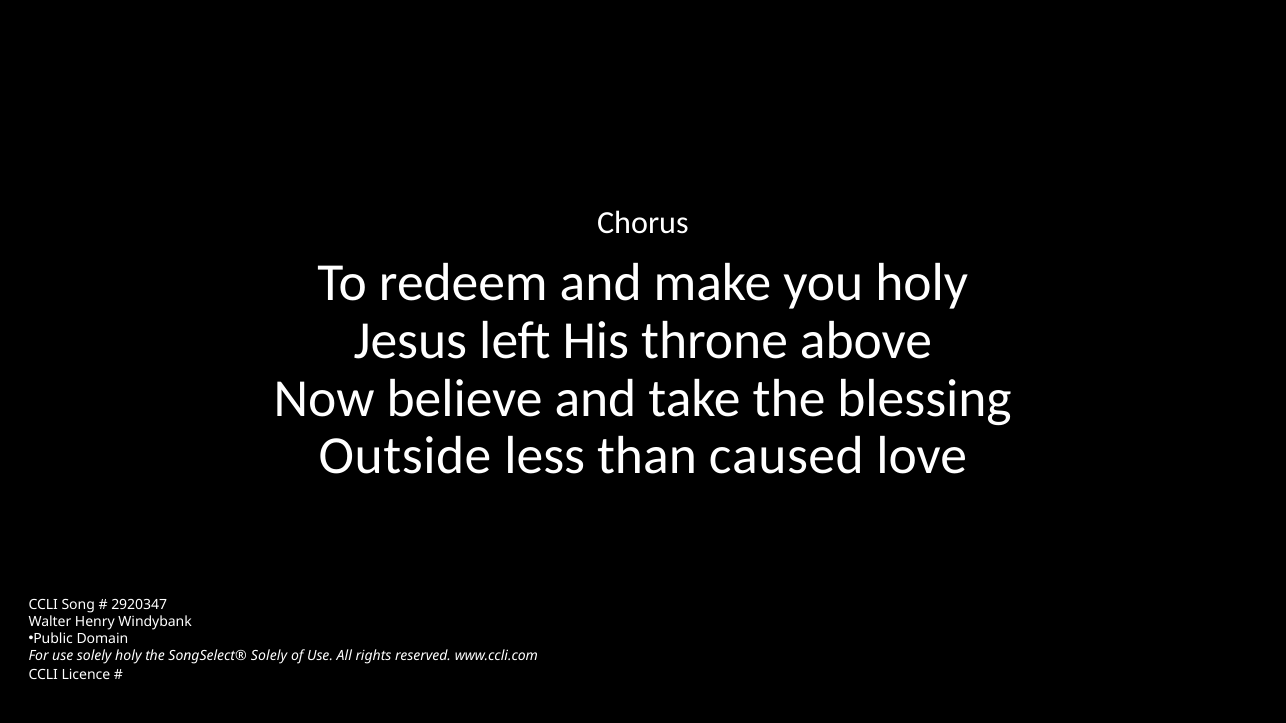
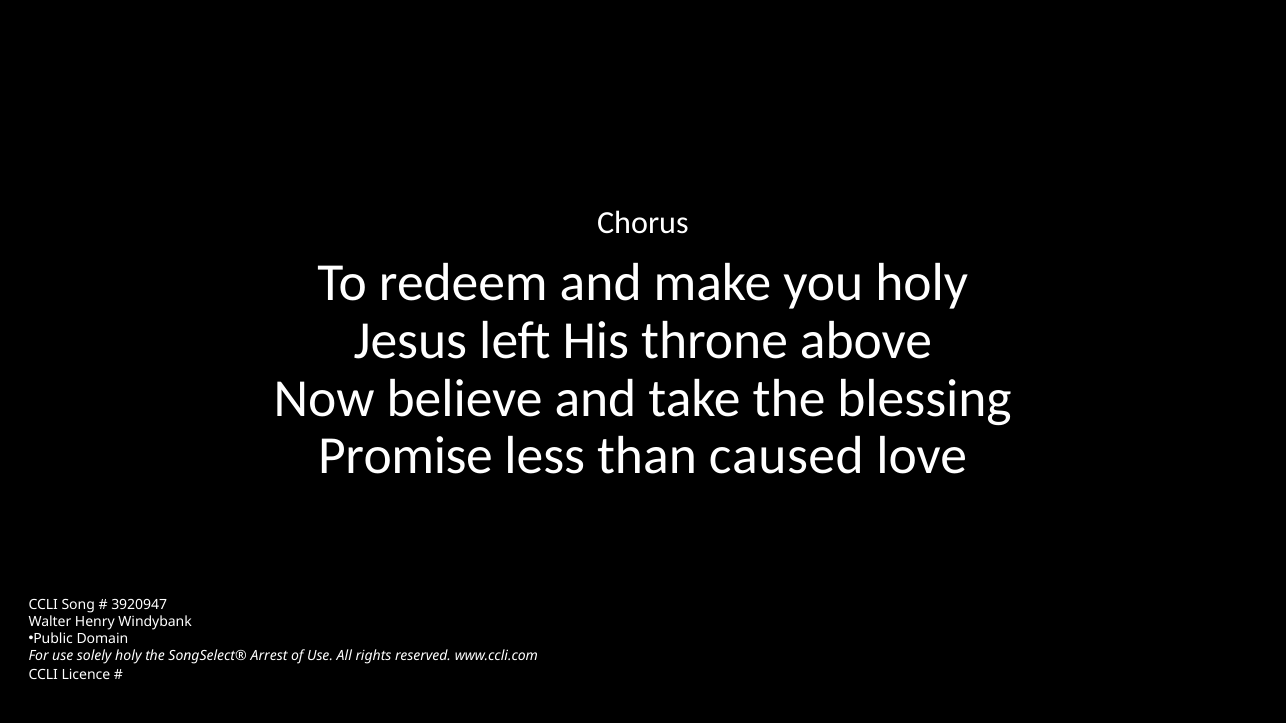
Outside: Outside -> Promise
2920347: 2920347 -> 3920947
SongSelect® Solely: Solely -> Arrest
